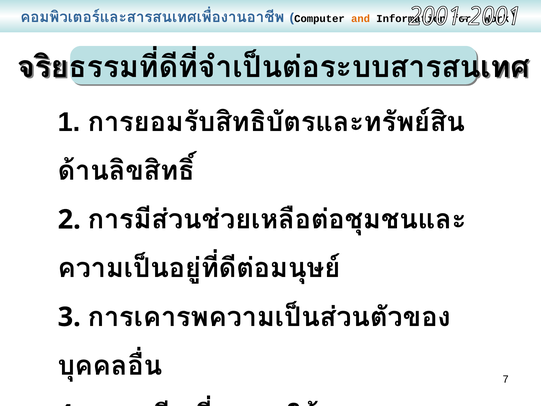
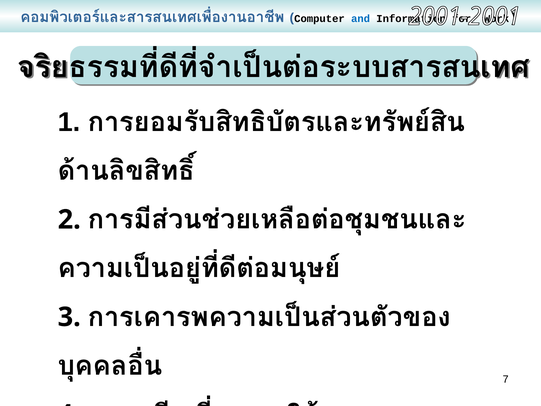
and colour: orange -> blue
